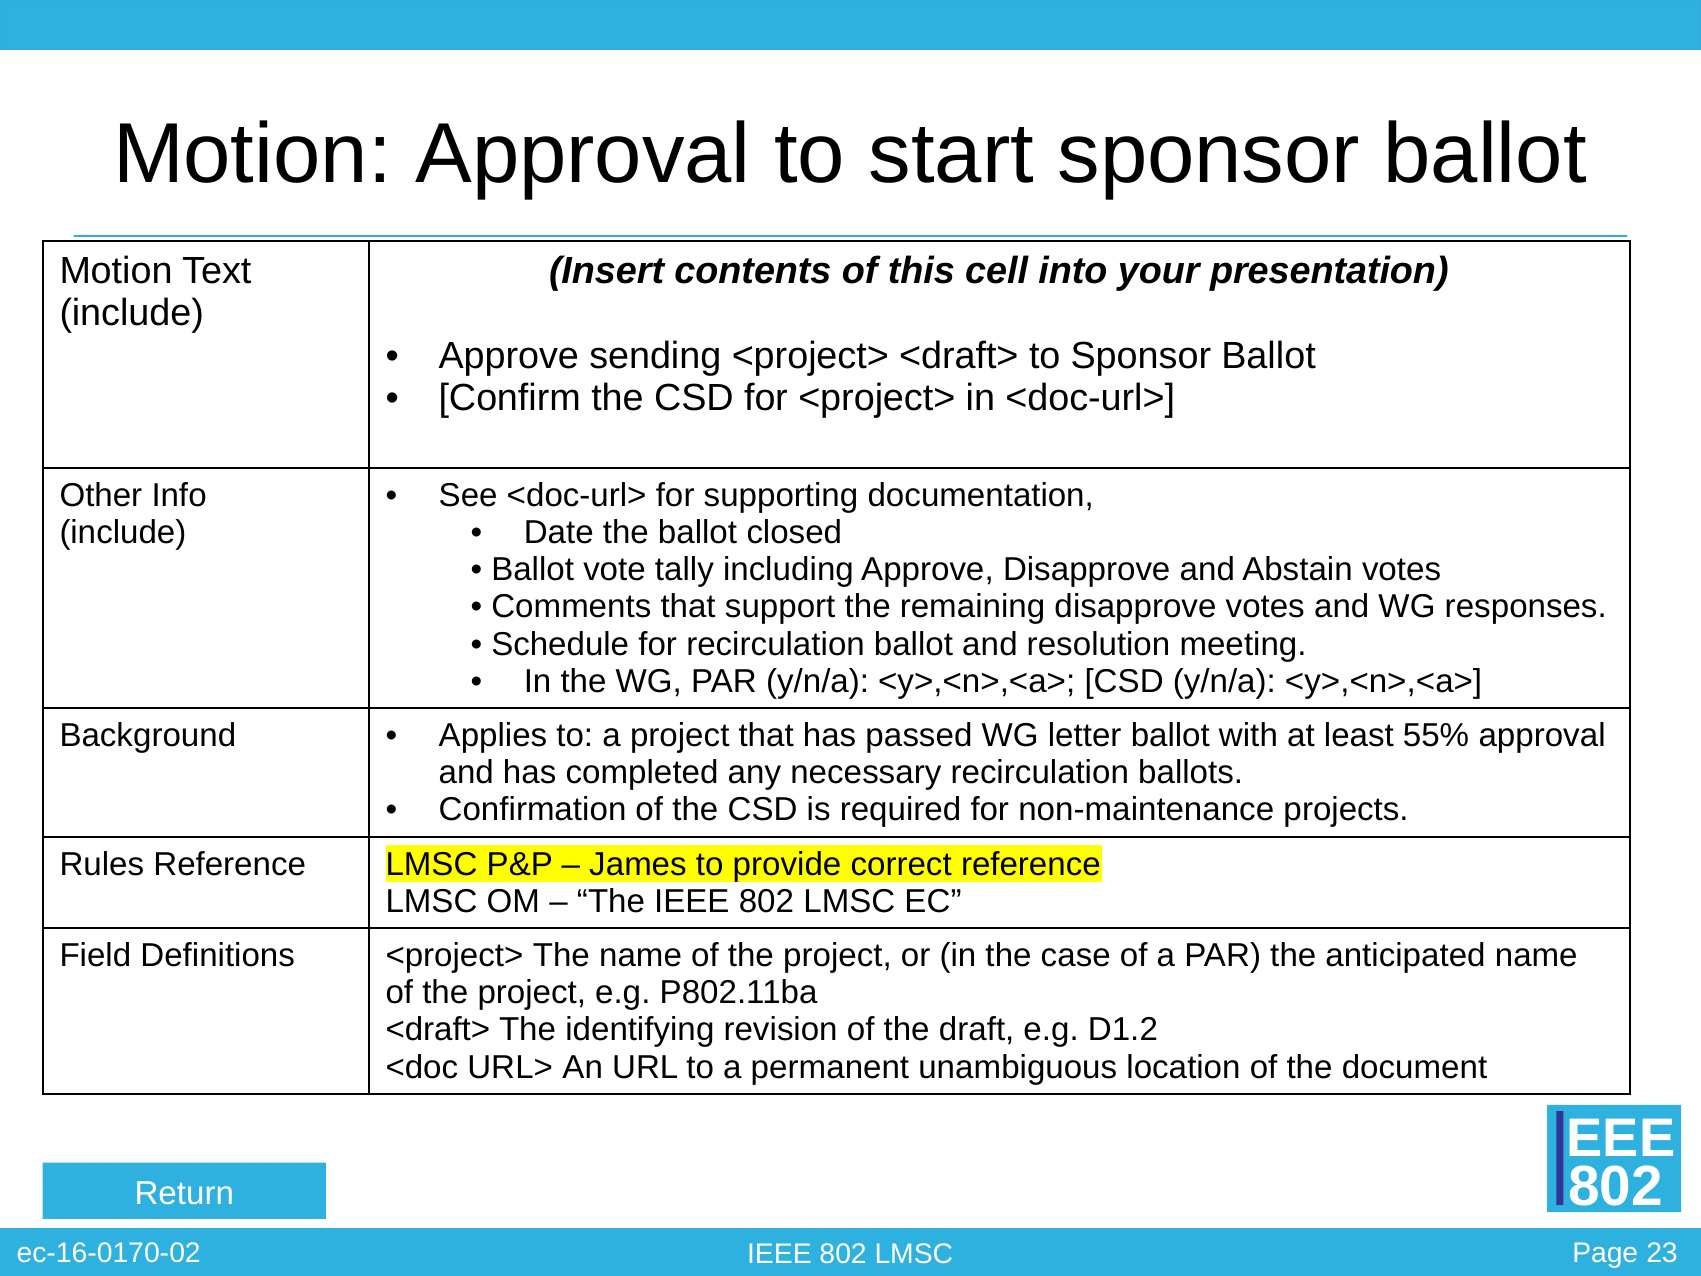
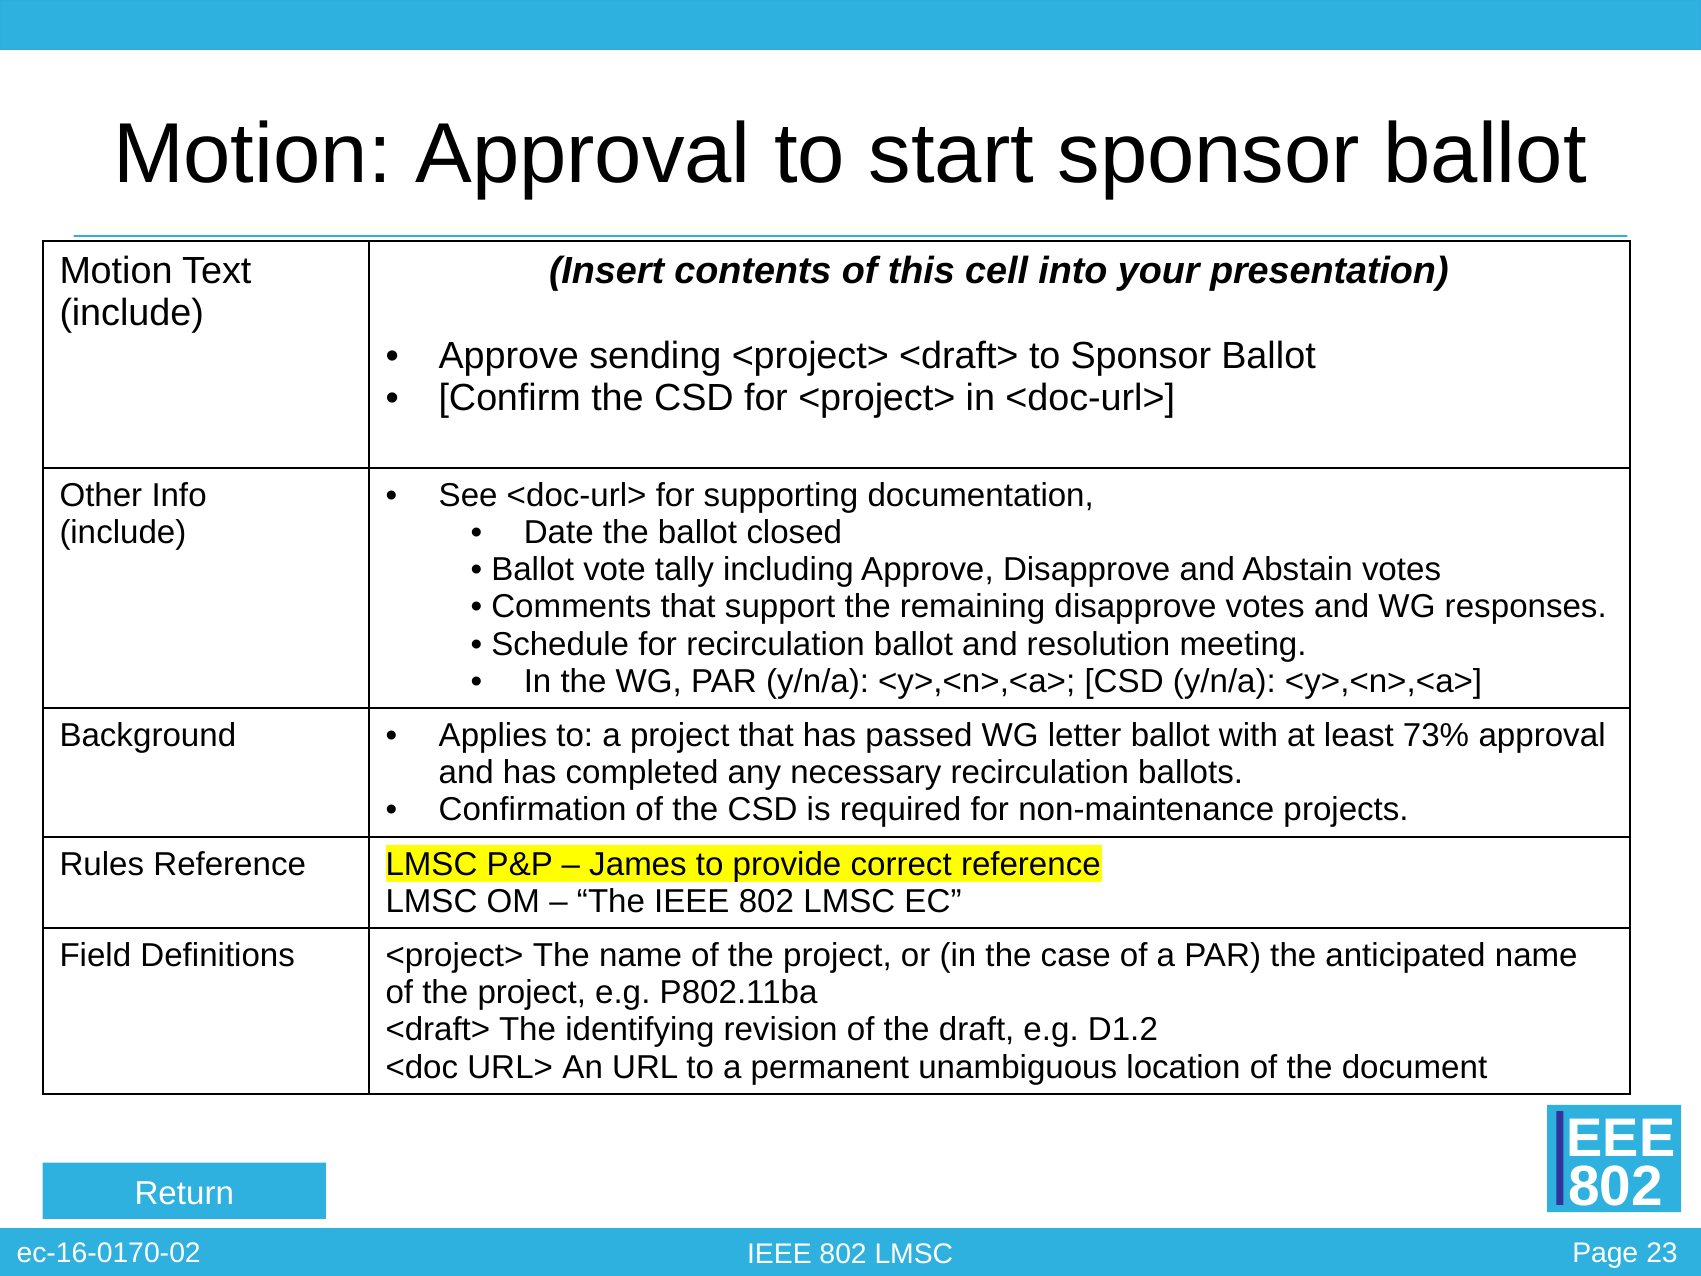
55%: 55% -> 73%
